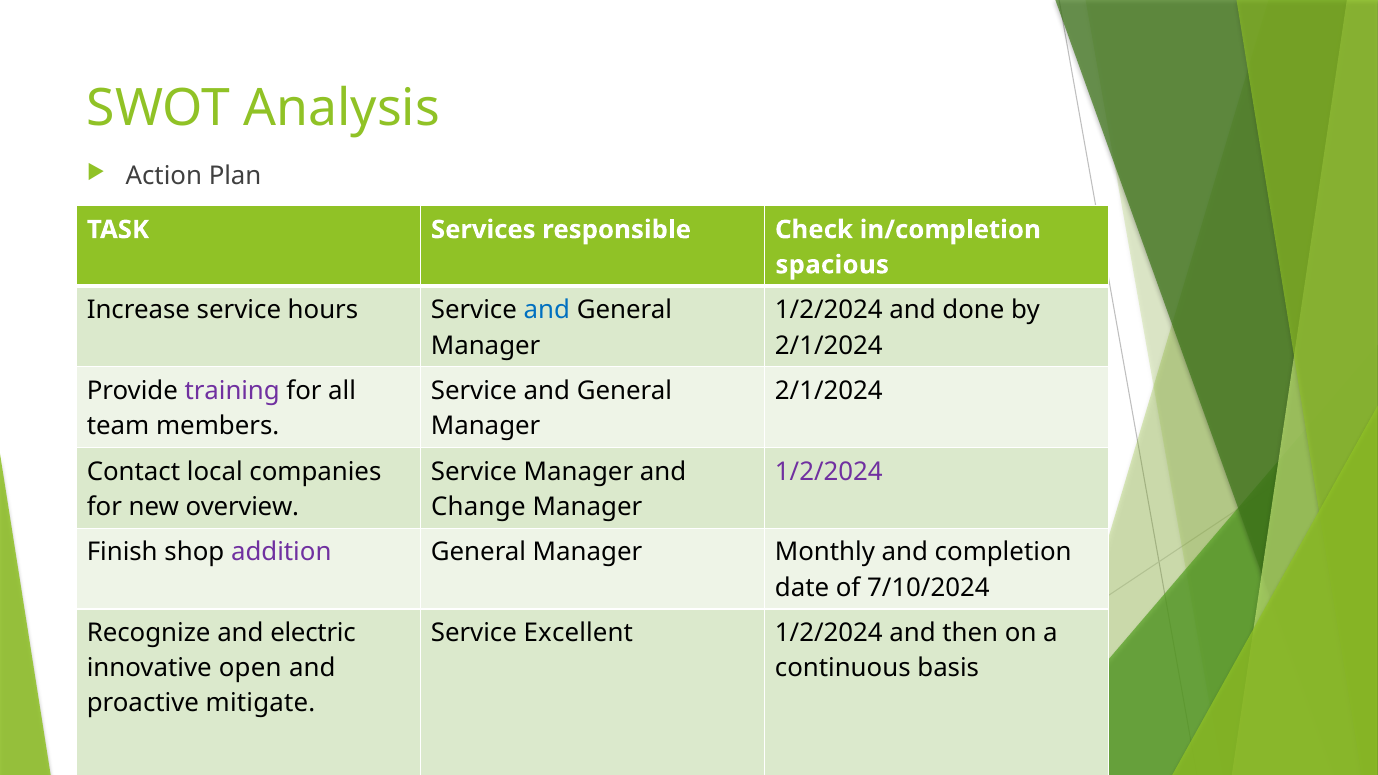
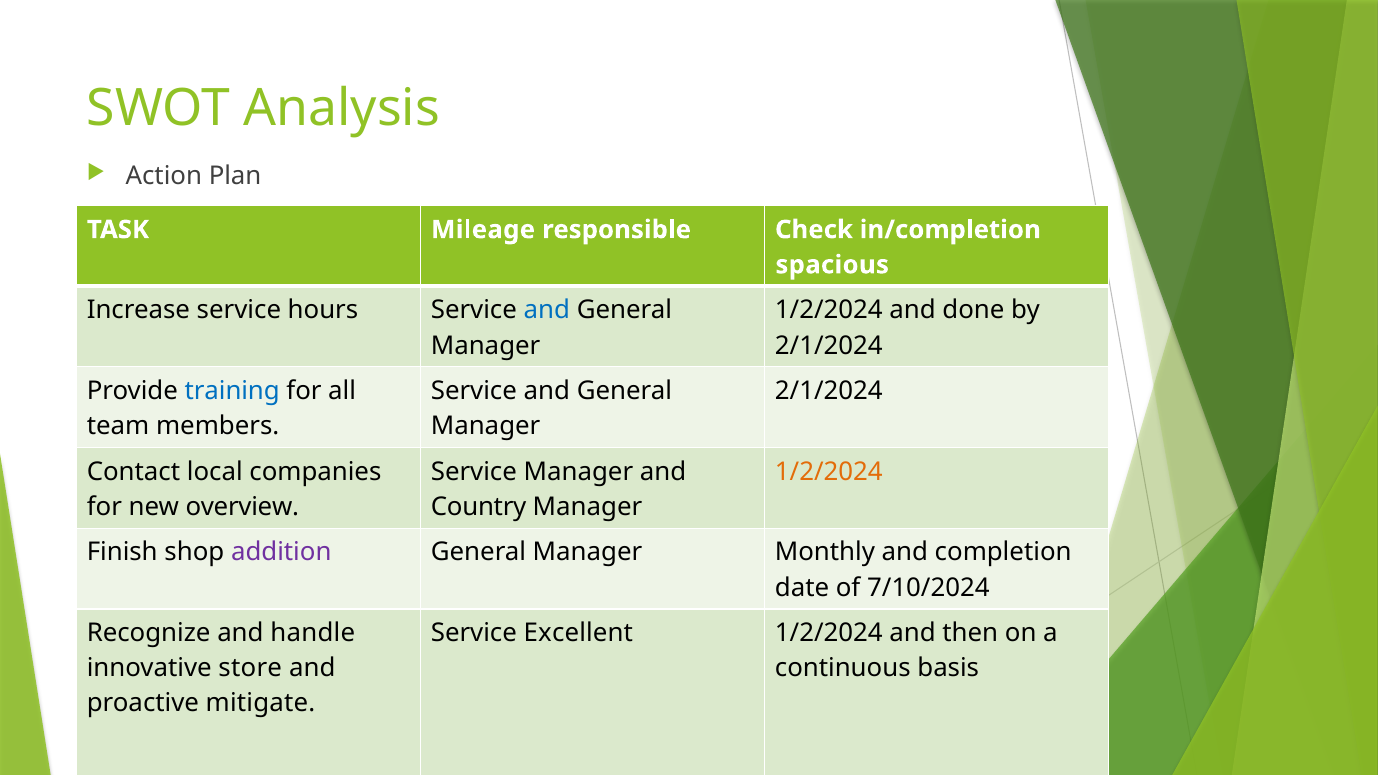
Services: Services -> Mileage
training colour: purple -> blue
1/2/2024 at (829, 472) colour: purple -> orange
Change: Change -> Country
electric: electric -> handle
open: open -> store
